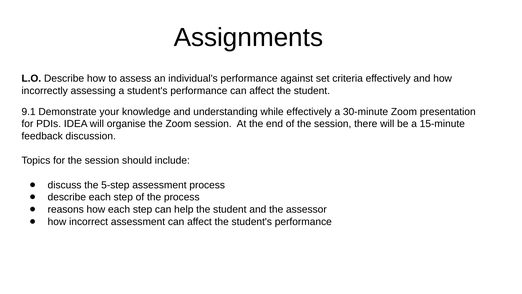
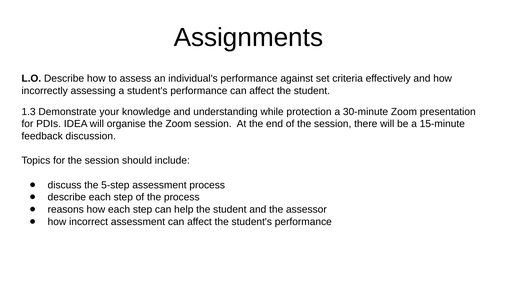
9.1: 9.1 -> 1.3
while effectively: effectively -> protection
